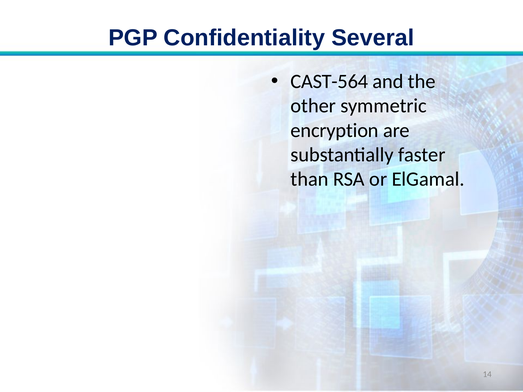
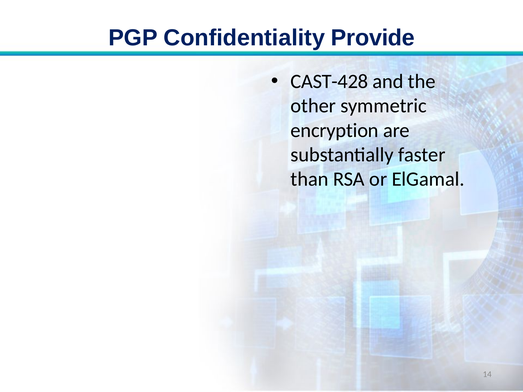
Several: Several -> Provide
CAST-564: CAST-564 -> CAST-428
